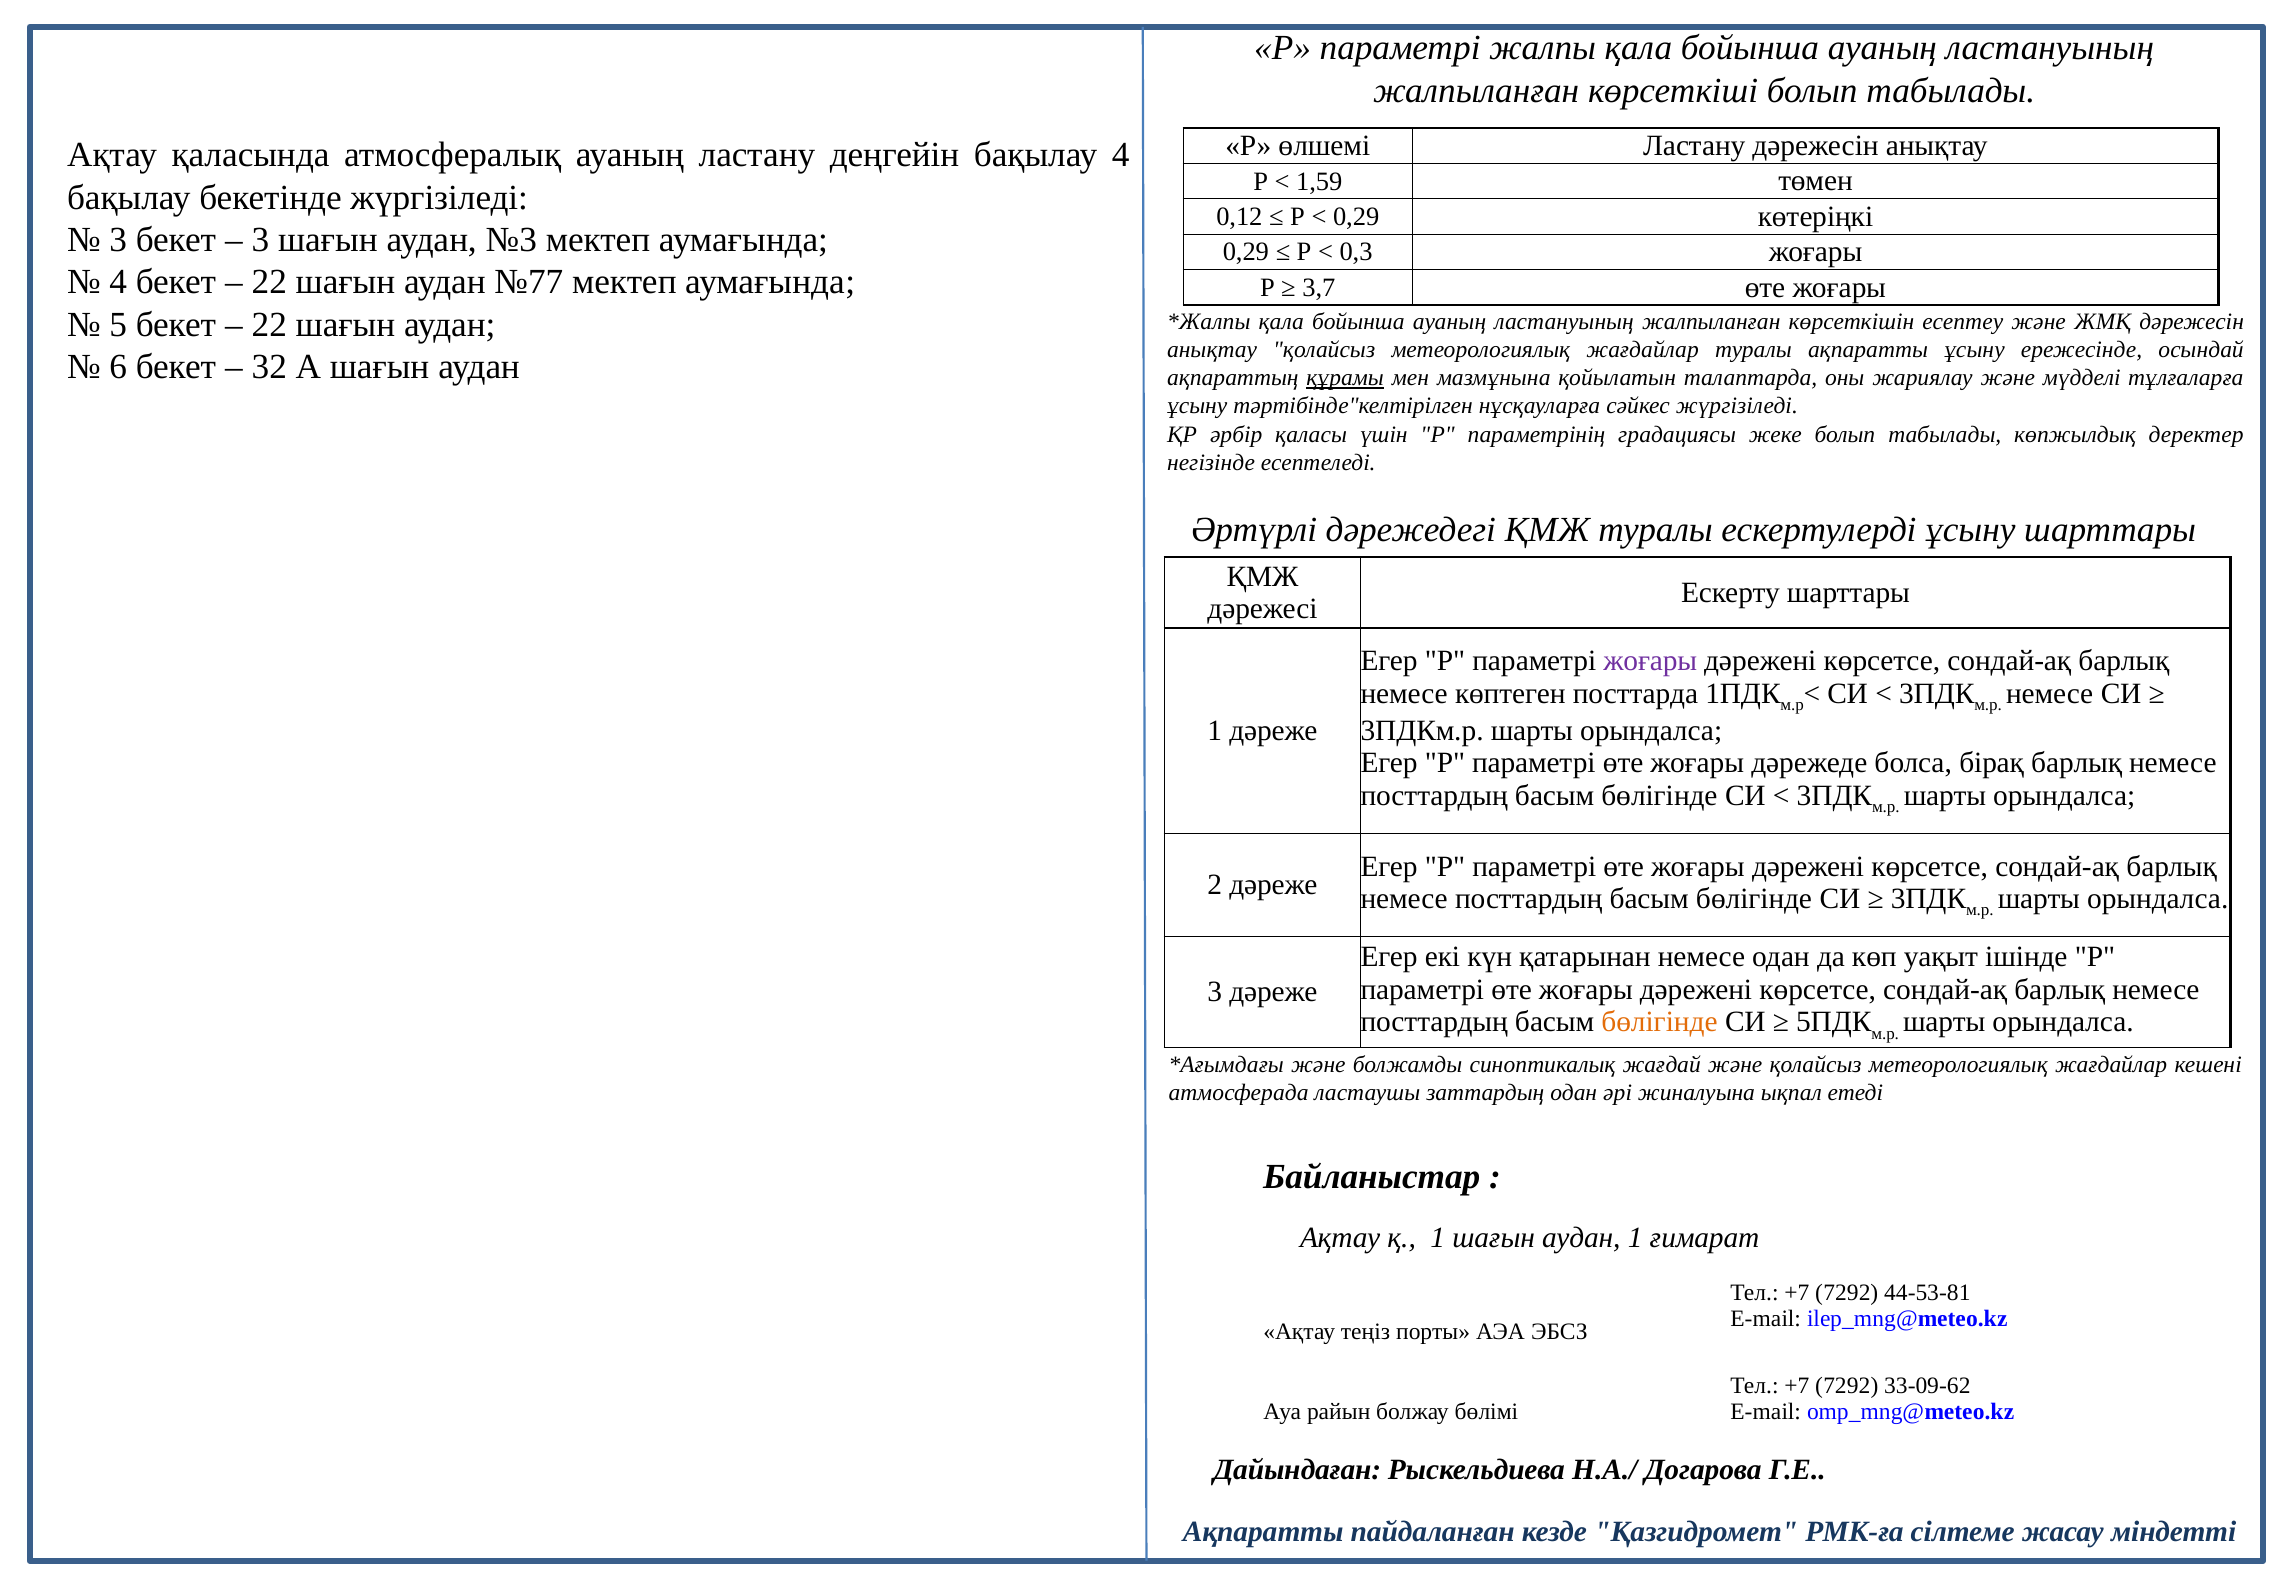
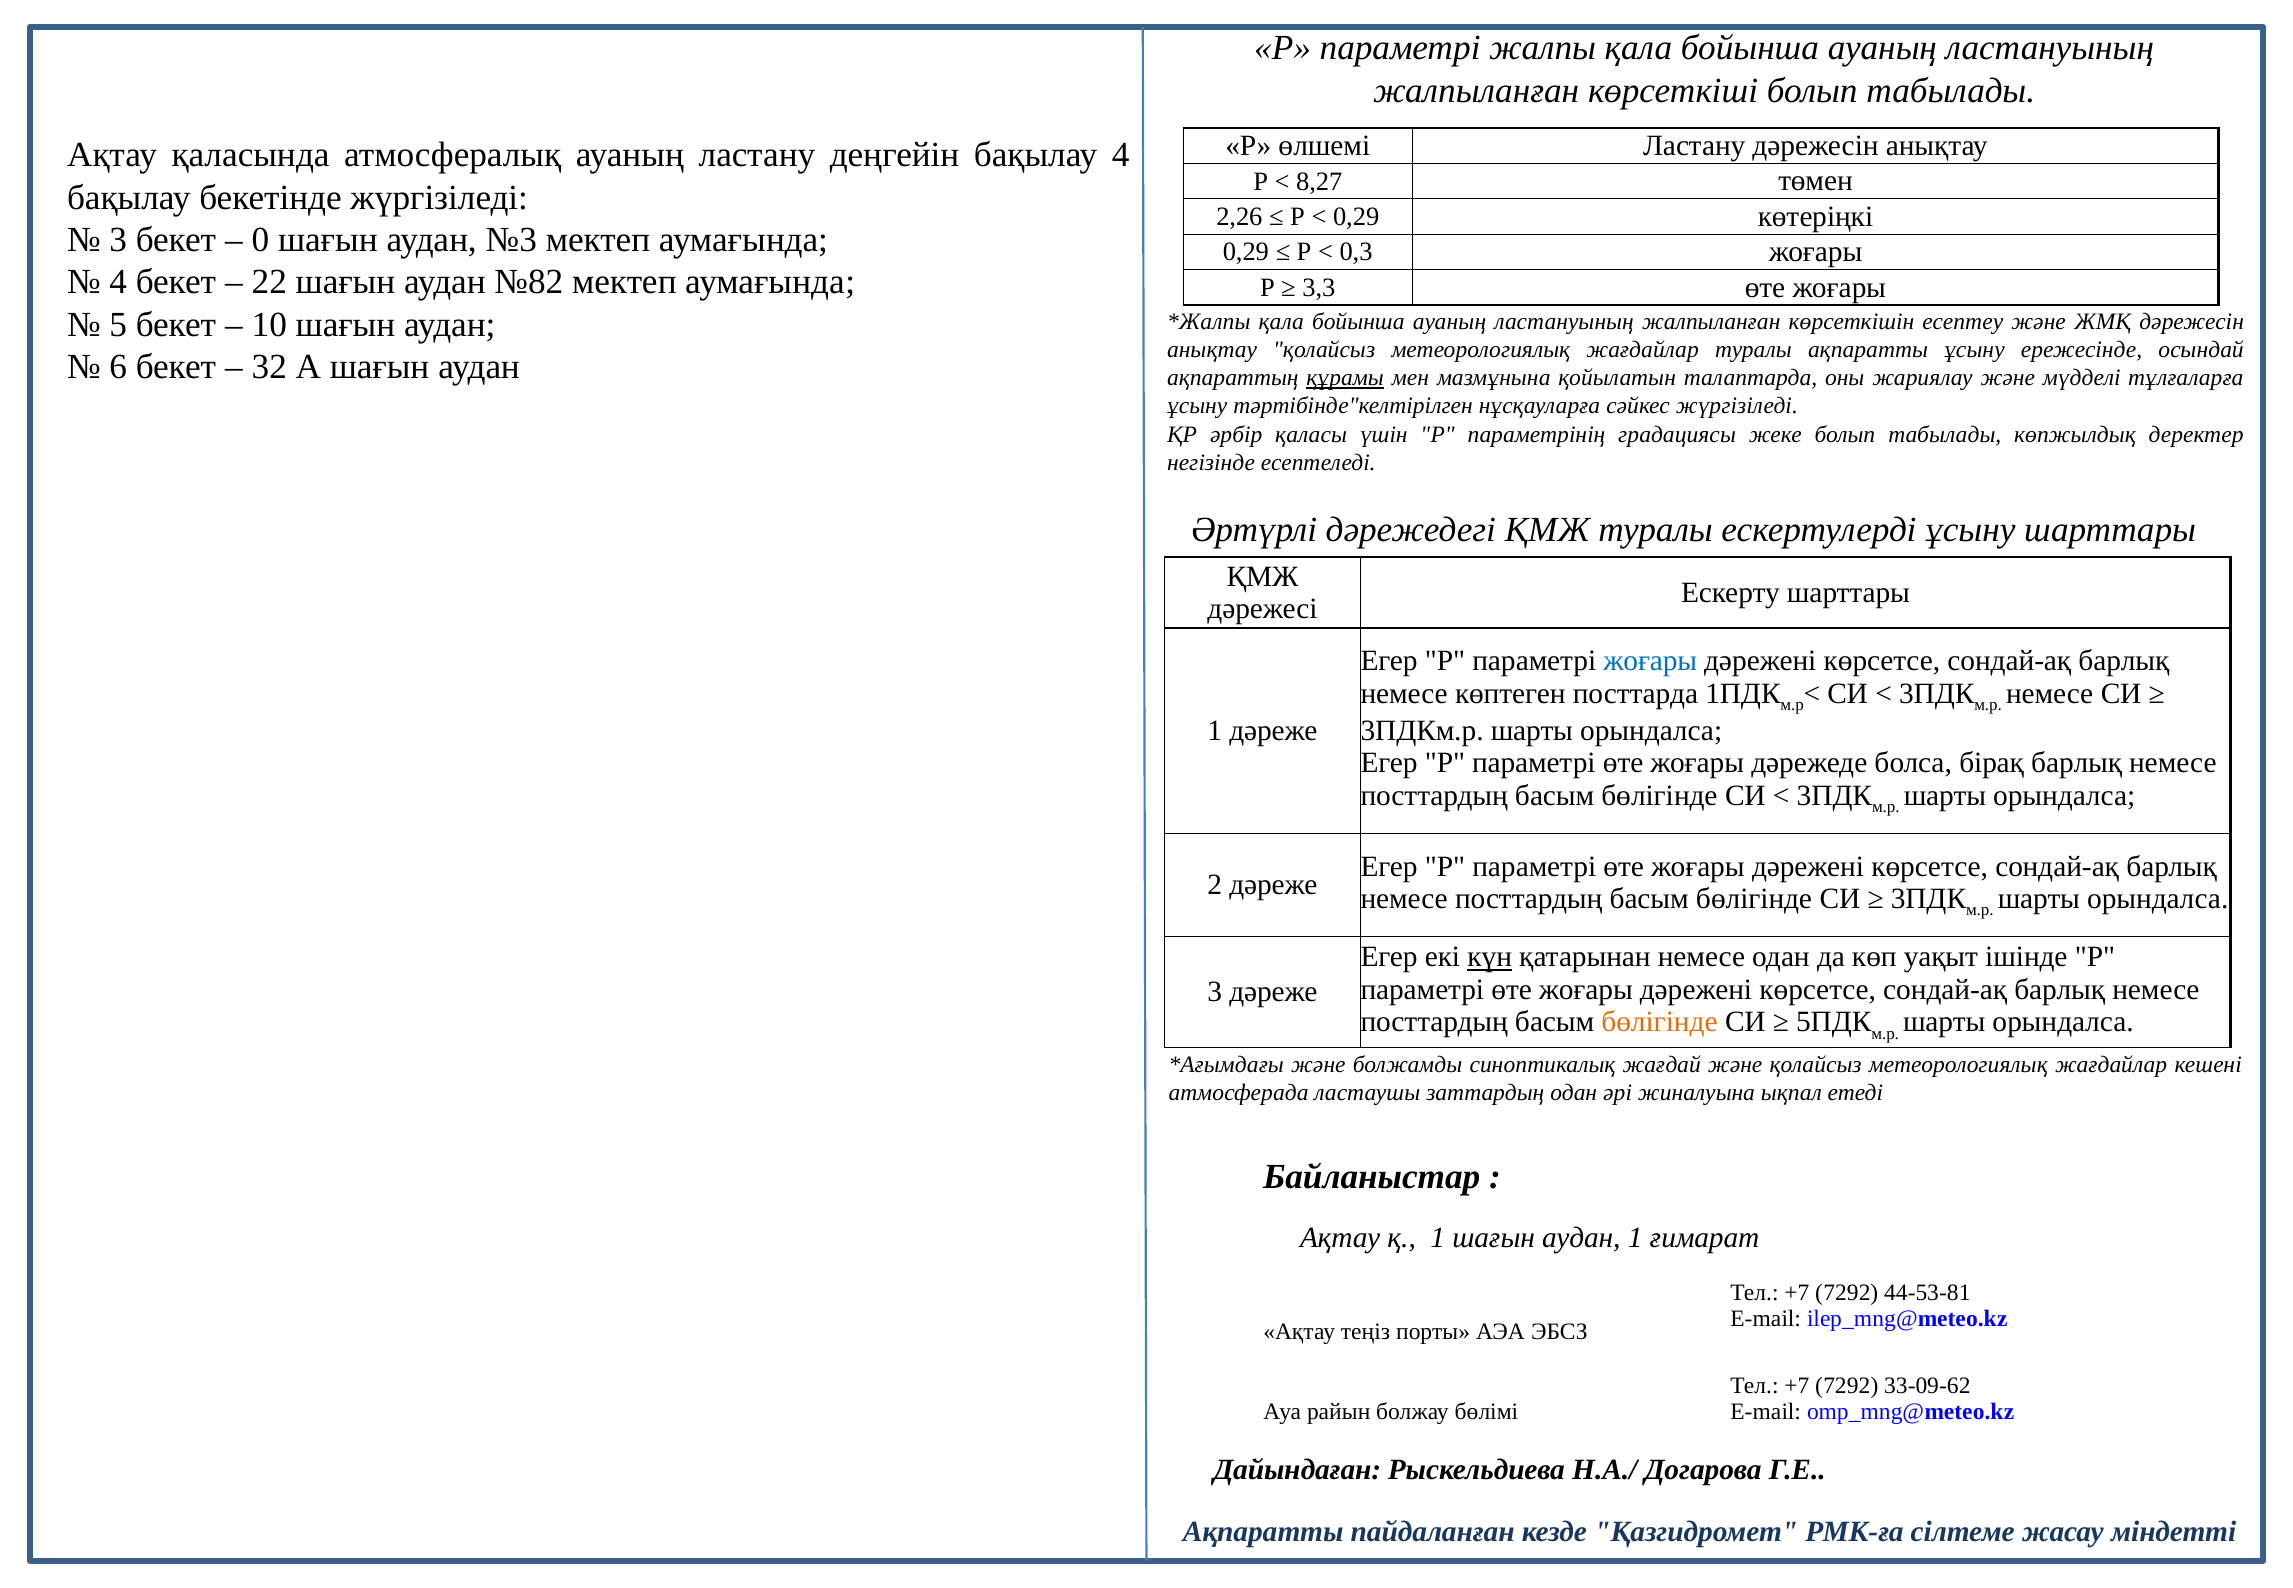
1,59: 1,59 -> 8,27
0,12: 0,12 -> 2,26
3 at (260, 240): 3 -> 0
№77: №77 -> №82
3,7: 3,7 -> 3,3
22 at (269, 325): 22 -> 10
жоғары at (1650, 661) colour: purple -> blue
күн underline: none -> present
